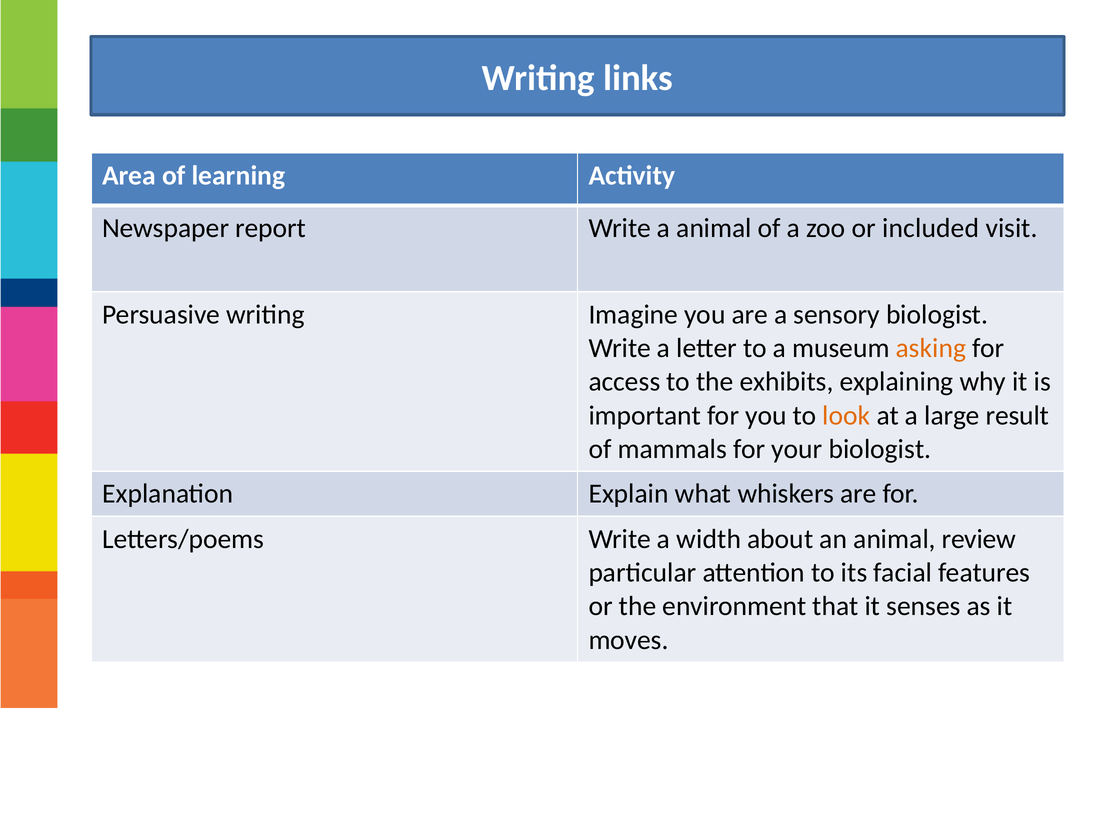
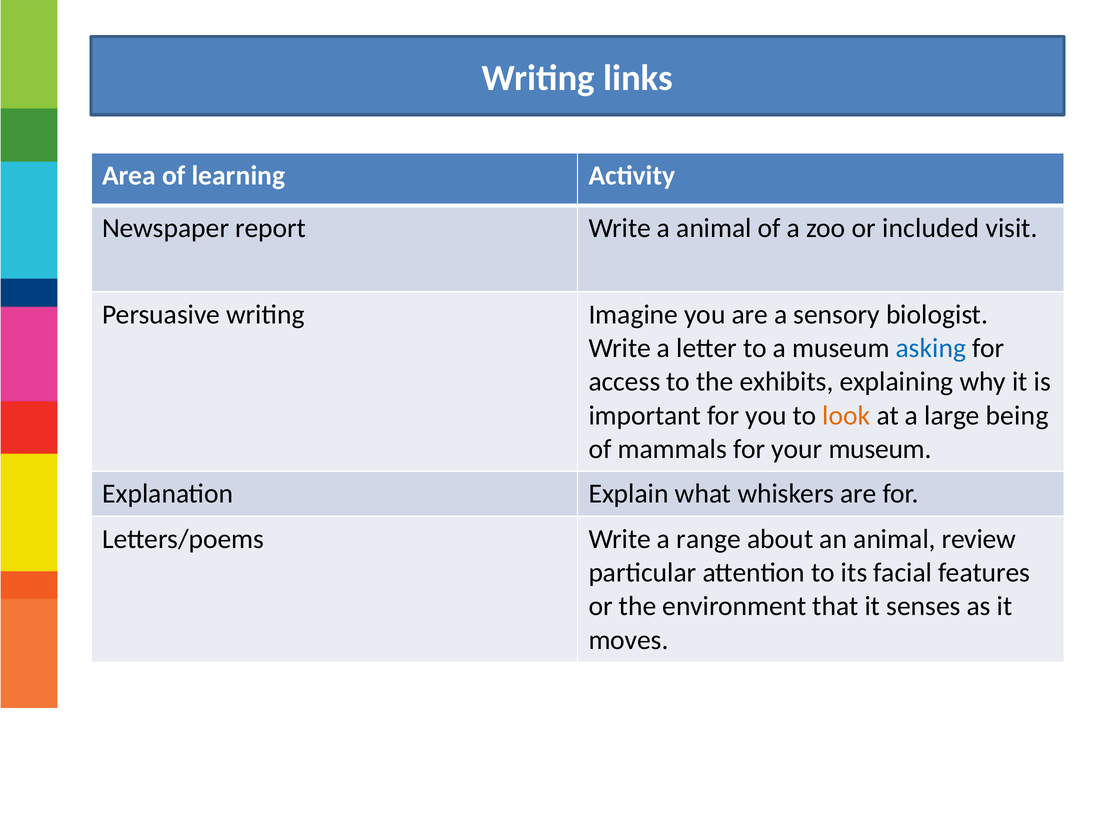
asking colour: orange -> blue
result: result -> being
your biologist: biologist -> museum
width: width -> range
